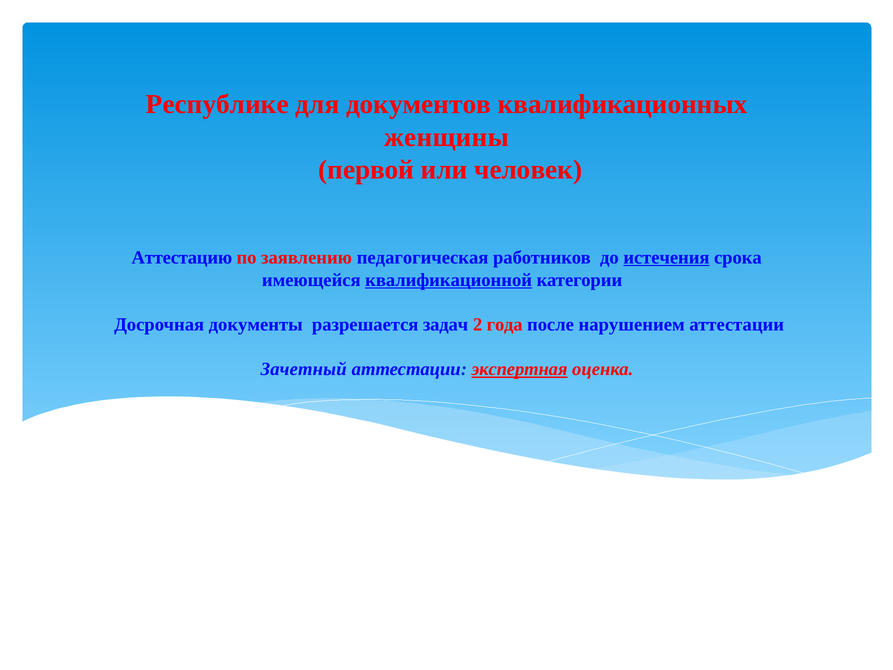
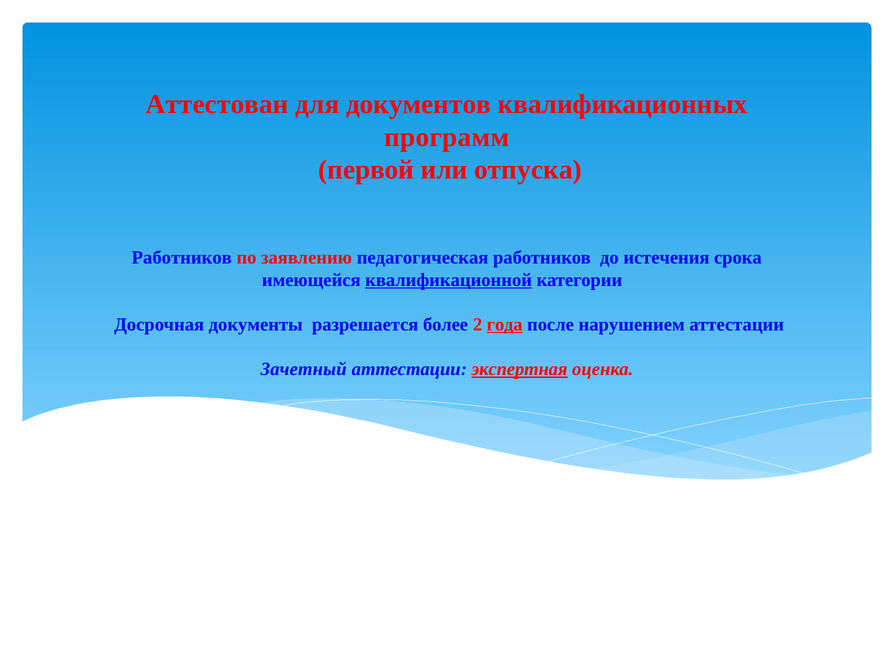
Республике: Республике -> Аттестован
женщины: женщины -> программ
человек: человек -> отпуска
Аттестацию at (182, 258): Аттестацию -> Работников
истечения underline: present -> none
задач: задач -> более
года underline: none -> present
